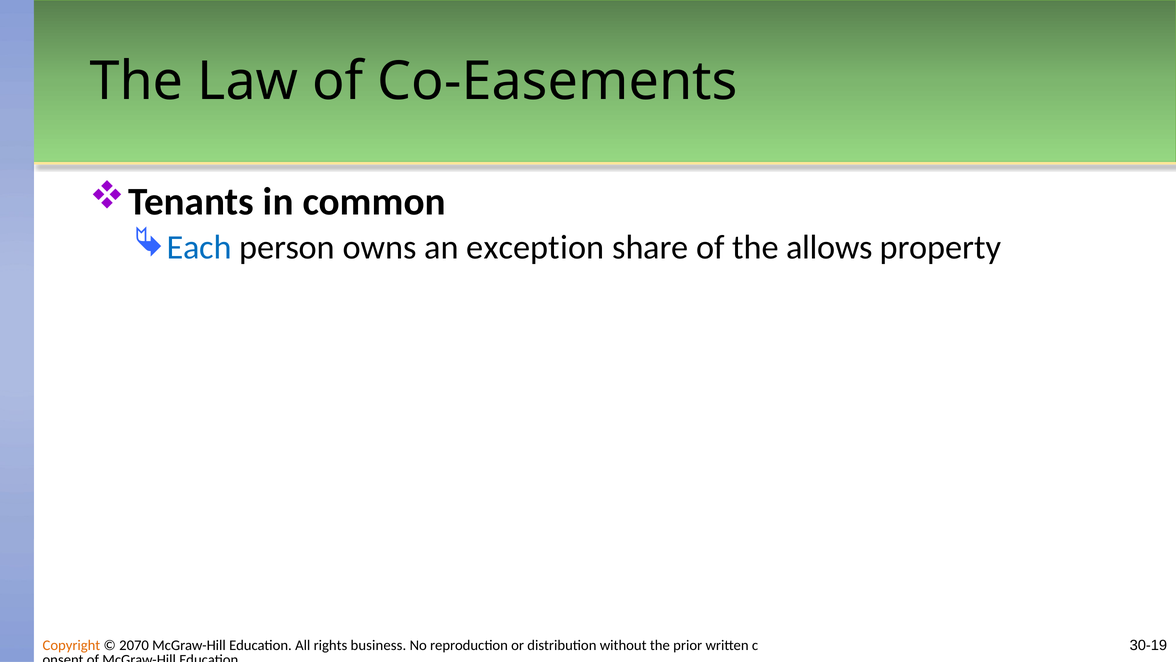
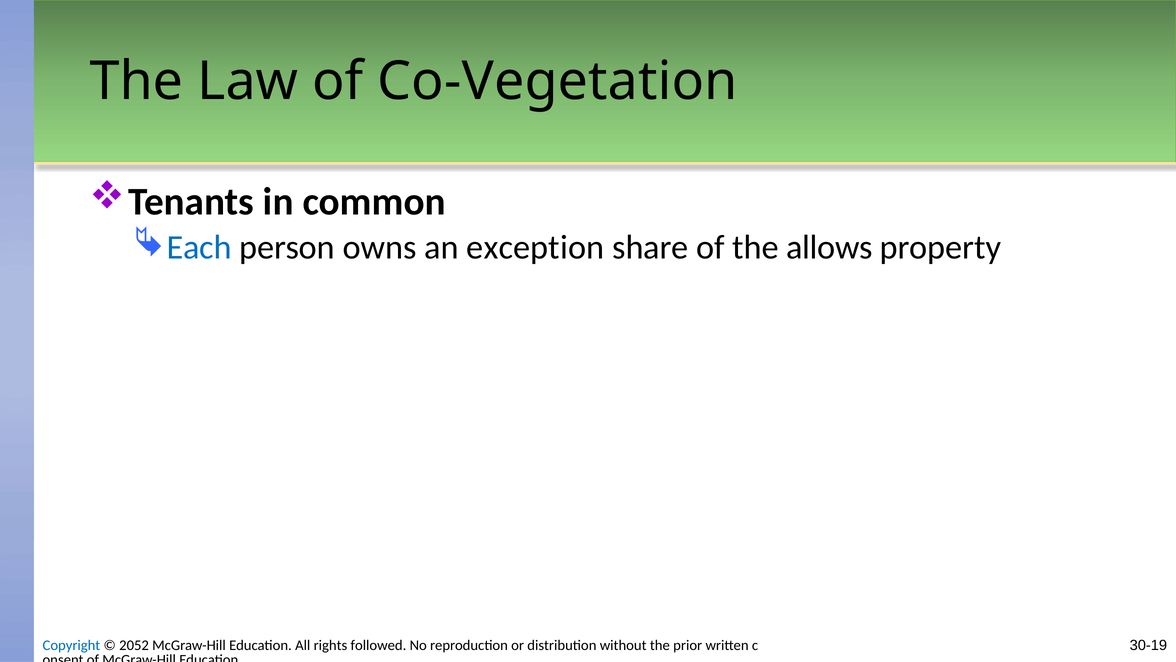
Co-Easements: Co-Easements -> Co-Vegetation
Copyright colour: orange -> blue
2070: 2070 -> 2052
business: business -> followed
